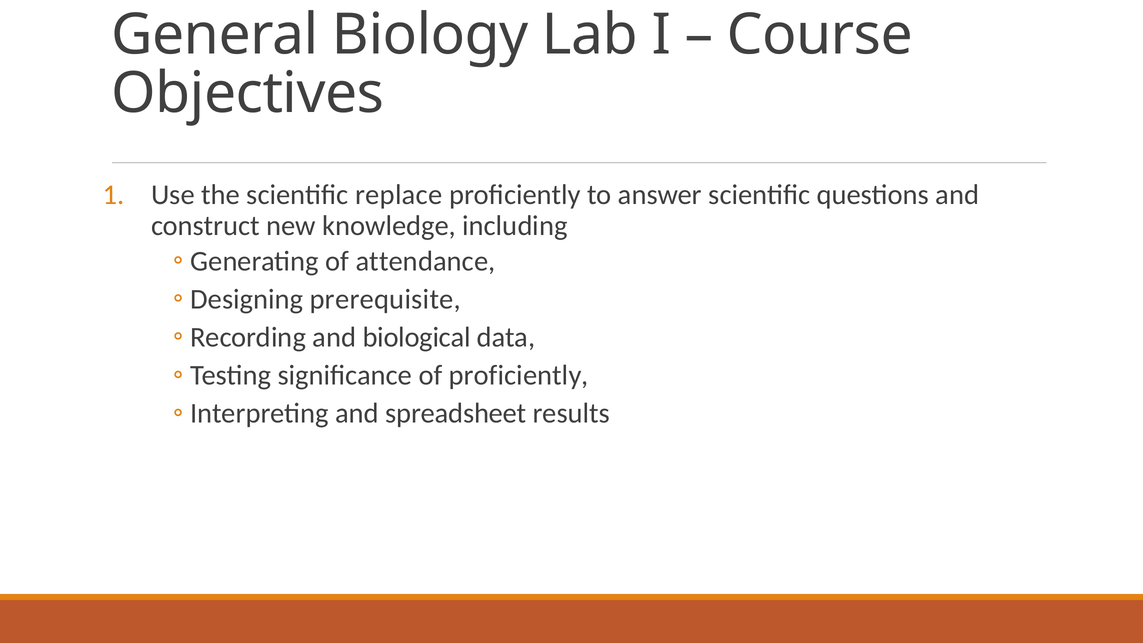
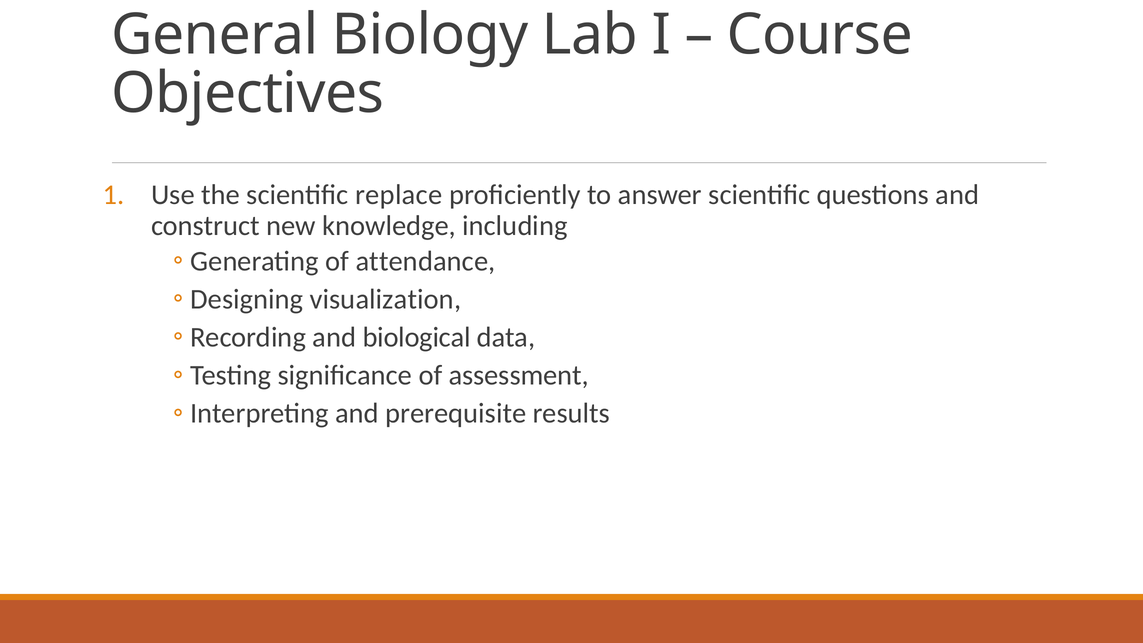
prerequisite: prerequisite -> visualization
of proficiently: proficiently -> assessment
spreadsheet: spreadsheet -> prerequisite
